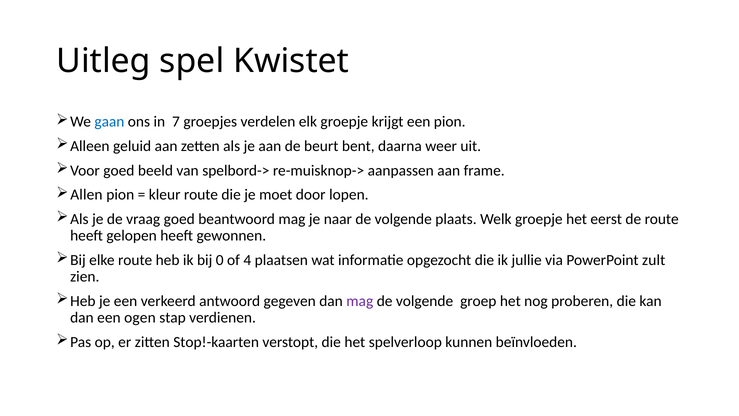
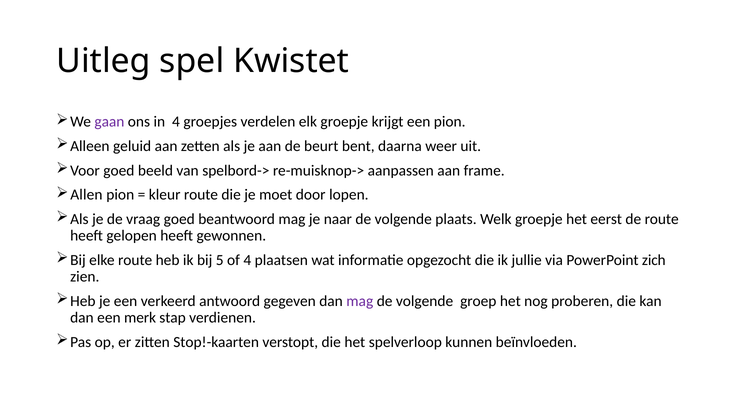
gaan colour: blue -> purple
in 7: 7 -> 4
0: 0 -> 5
zult: zult -> zich
ogen: ogen -> merk
